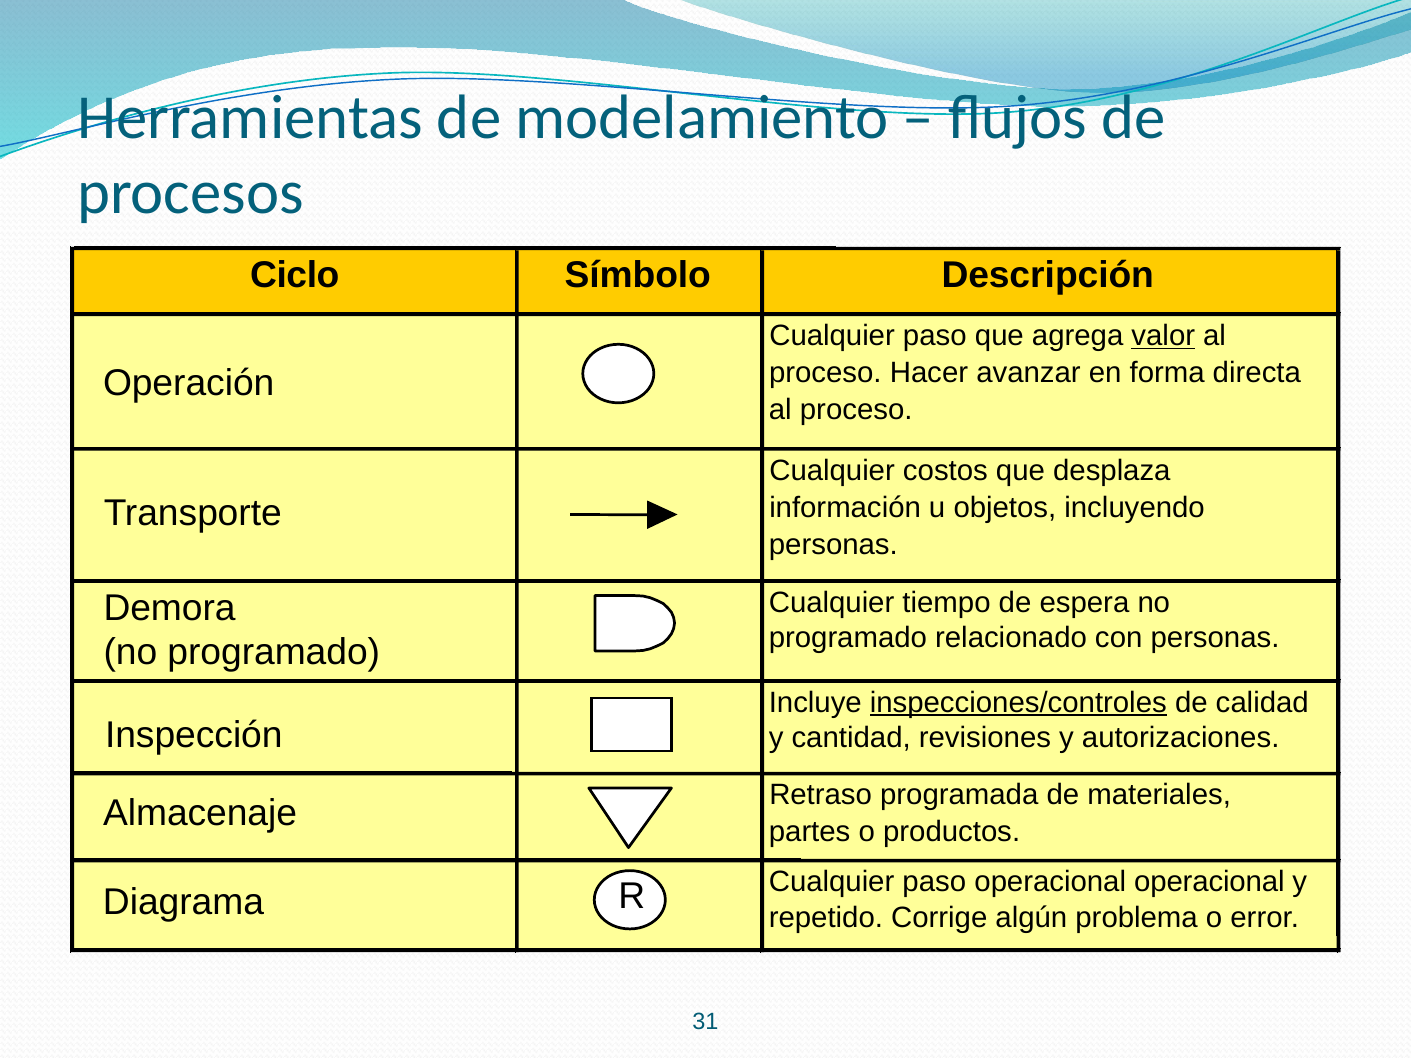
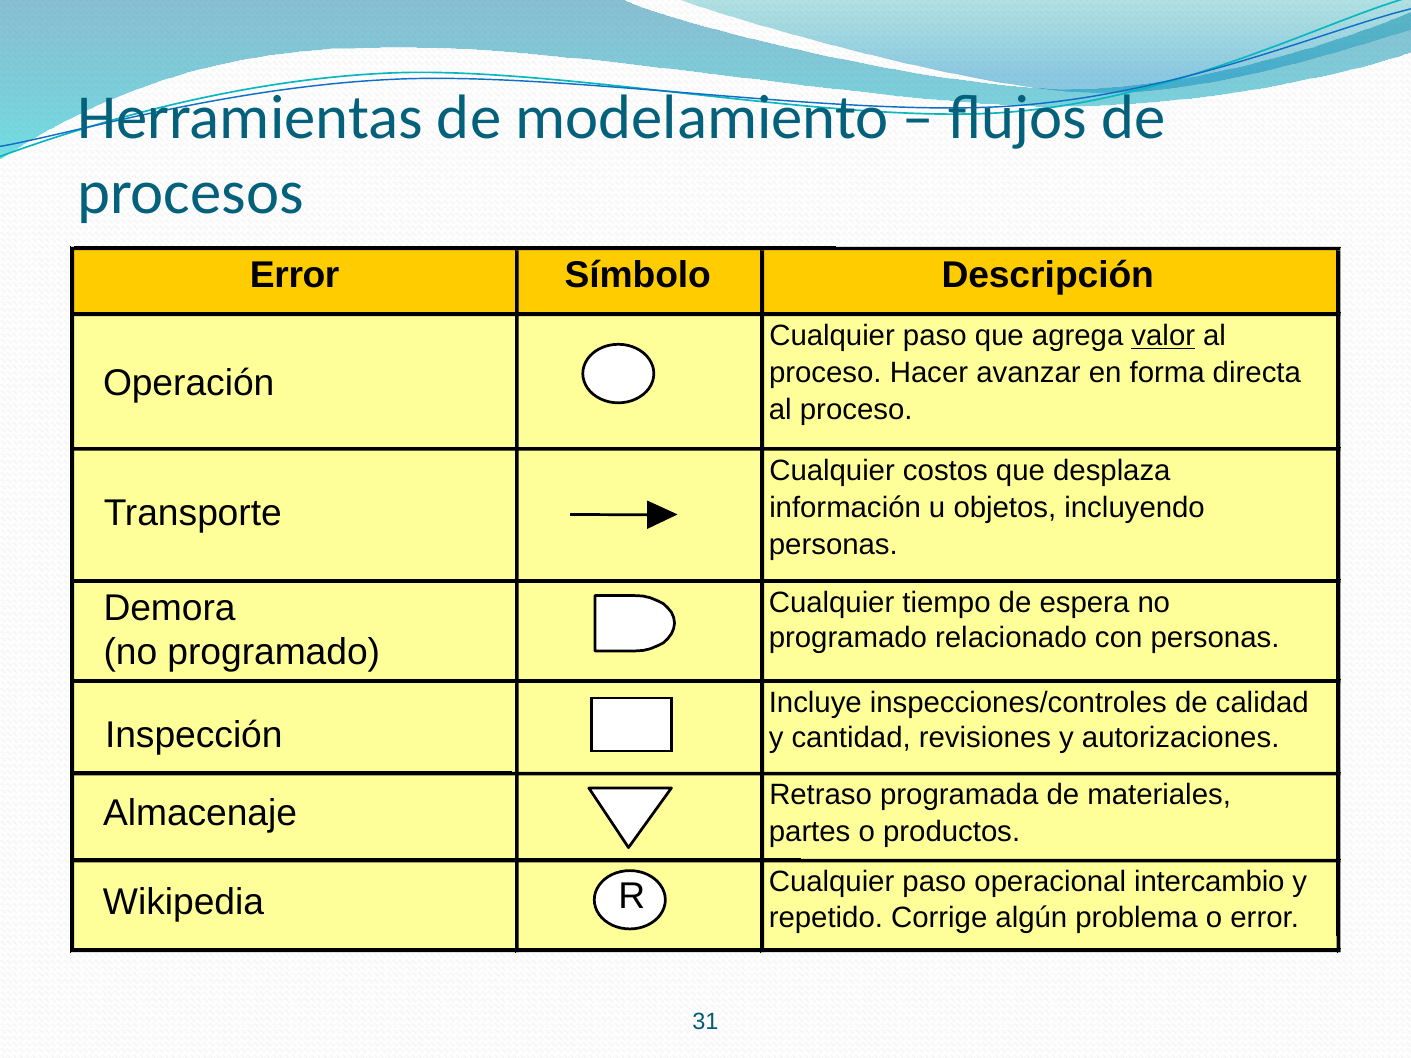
Ciclo at (295, 275): Ciclo -> Error
inspecciones/controles underline: present -> none
operacional operacional: operacional -> intercambio
Diagrama: Diagrama -> Wikipedia
